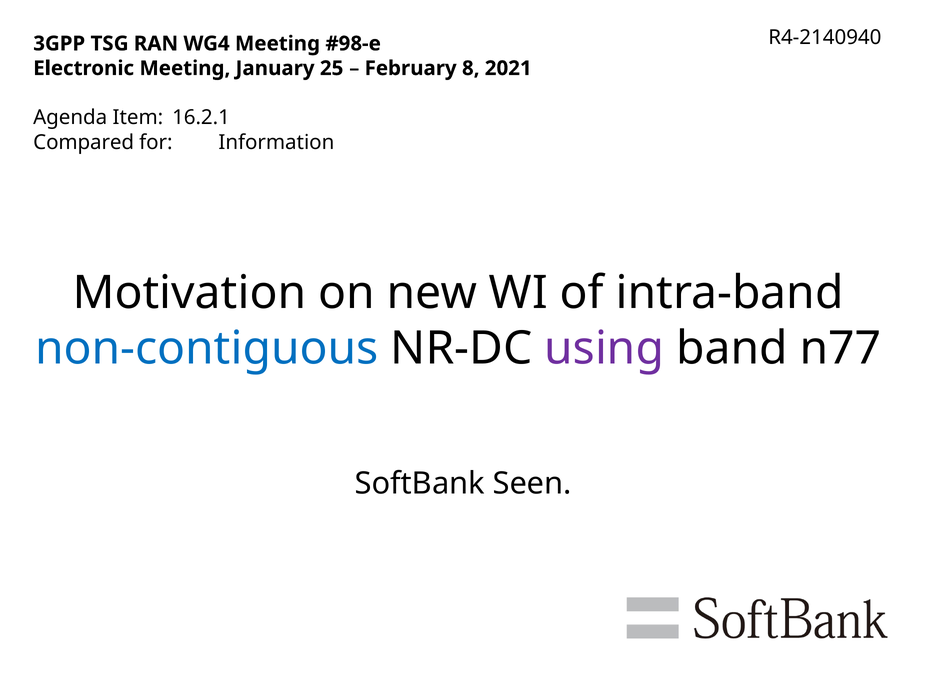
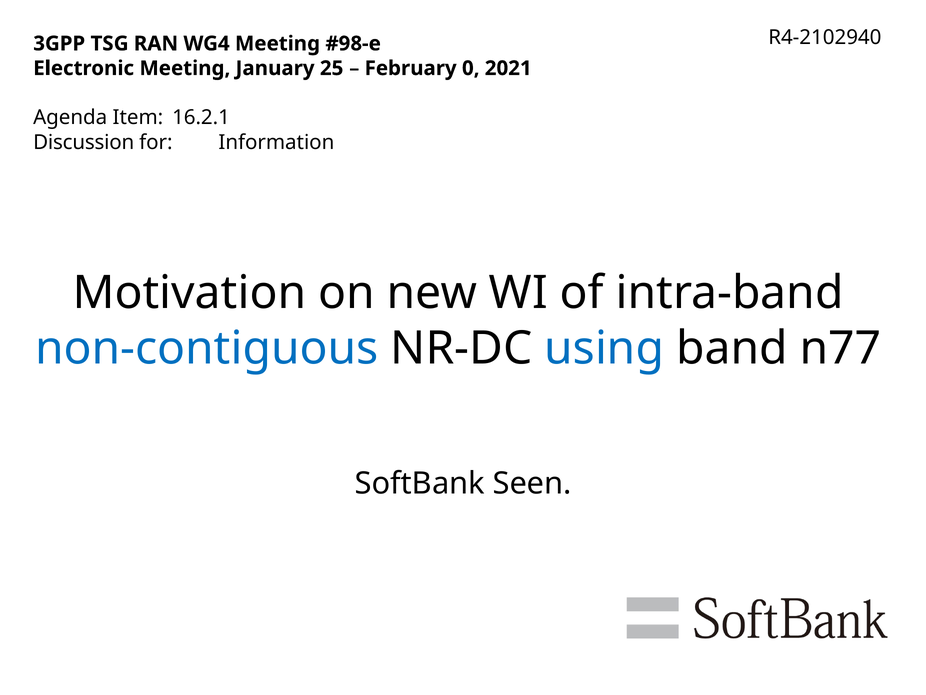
R4-2140940: R4-2140940 -> R4-2102940
8: 8 -> 0
Compared: Compared -> Discussion
using colour: purple -> blue
